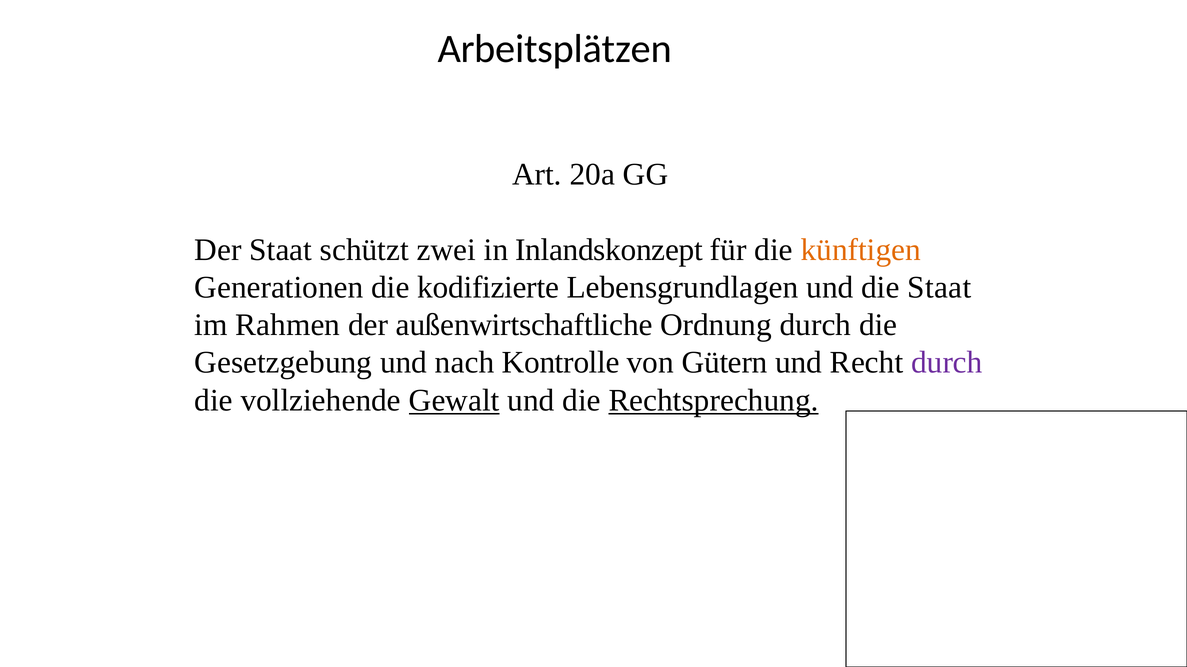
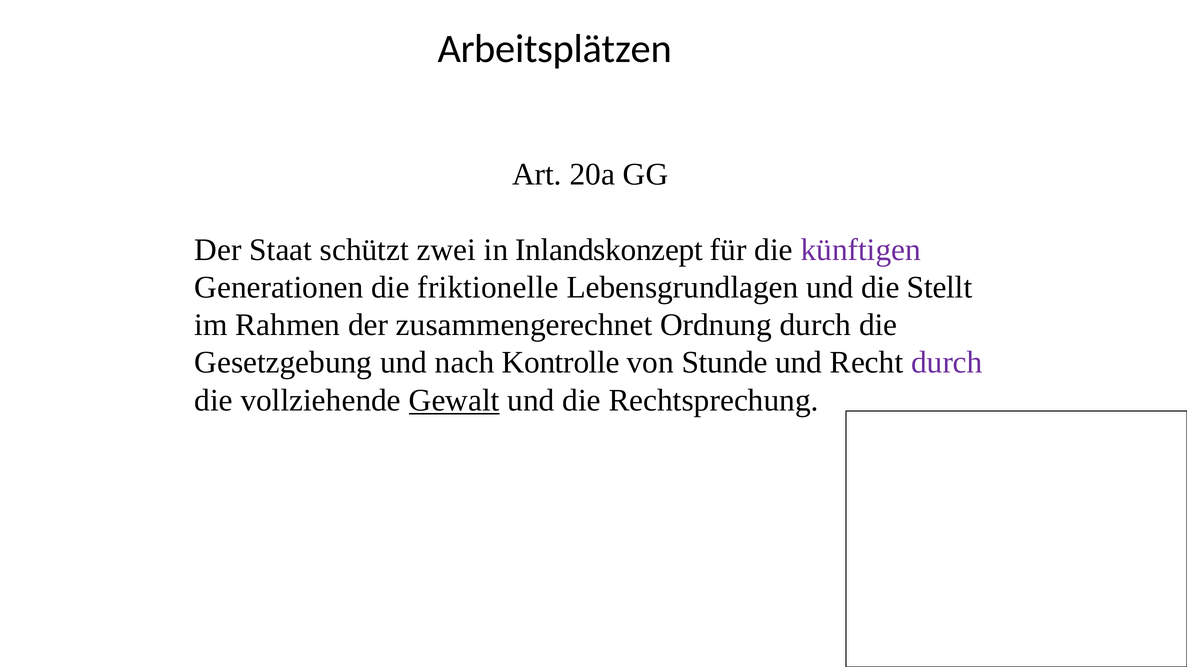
künftigen colour: orange -> purple
kodifizierte: kodifizierte -> friktionelle
die Staat: Staat -> Stellt
außenwirtschaftliche: außenwirtschaftliche -> zusammengerechnet
Gütern: Gütern -> Stunde
Rechtsprechung underline: present -> none
